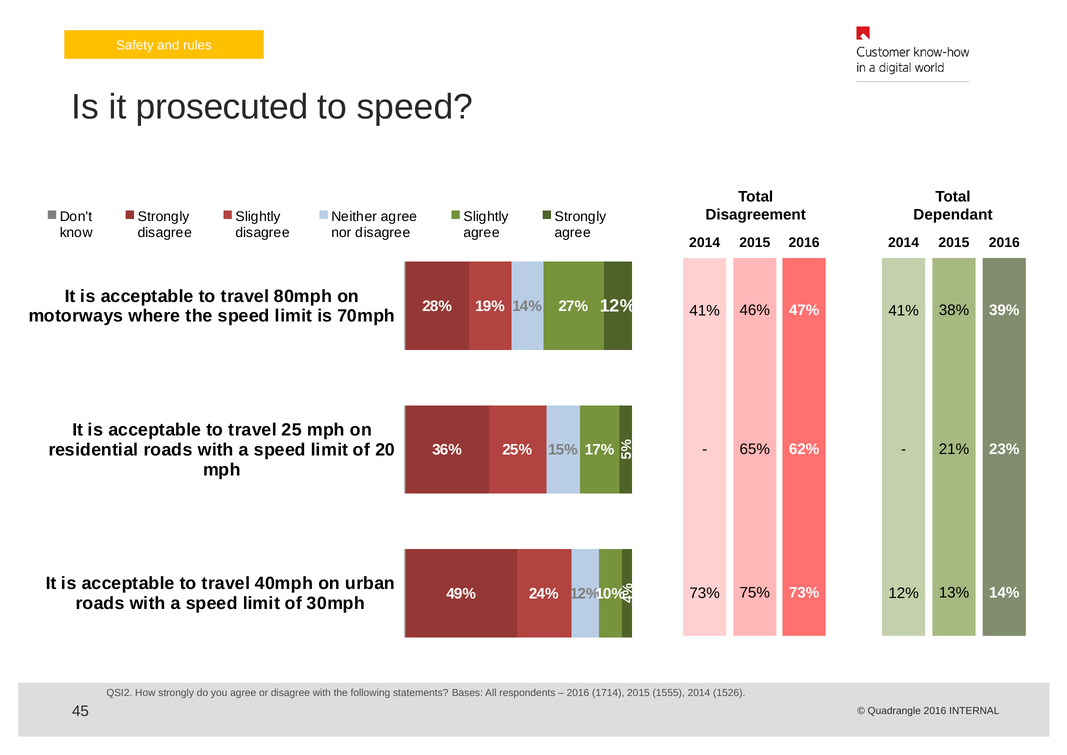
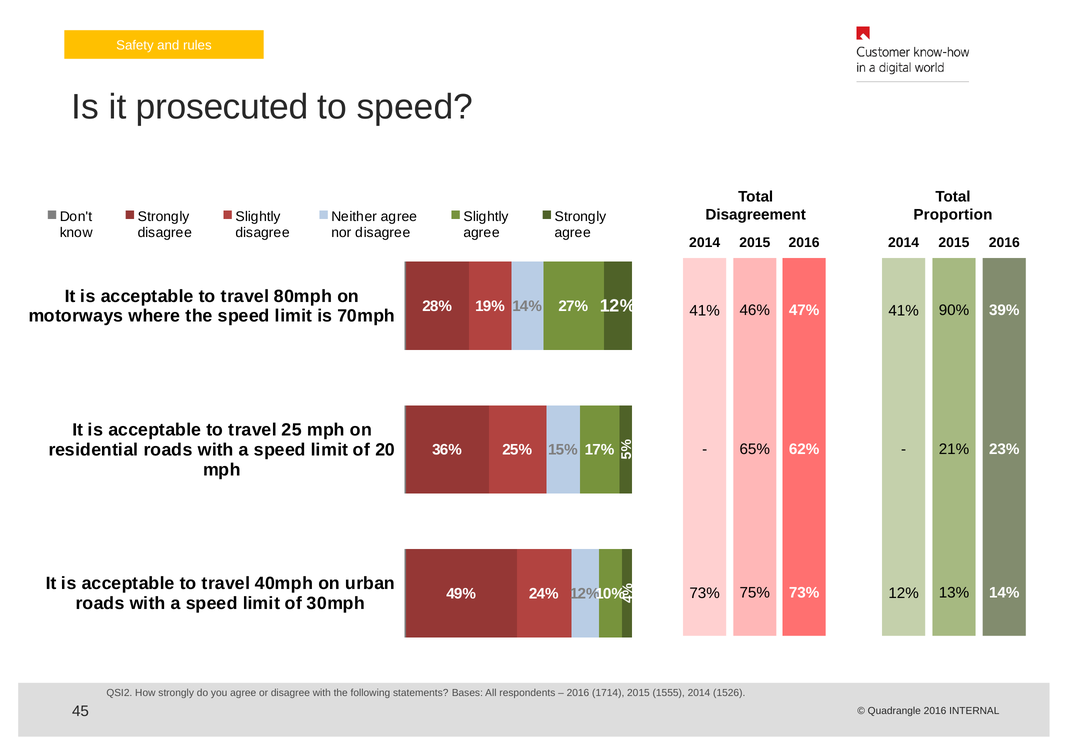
Dependant: Dependant -> Proportion
38%: 38% -> 90%
